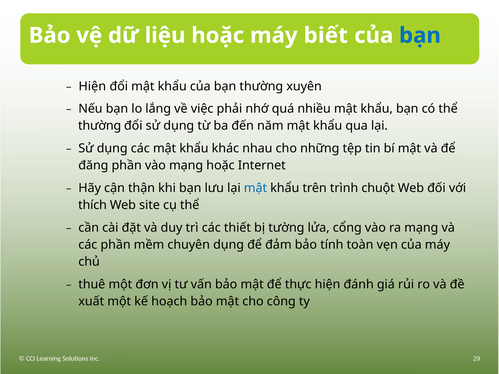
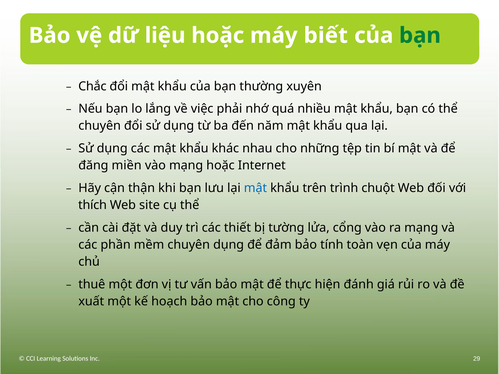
bạn at (420, 36) colour: blue -> green
Hiện at (92, 86): Hiện -> Chắc
thường at (100, 126): thường -> chuyên
đăng phần: phần -> miền
